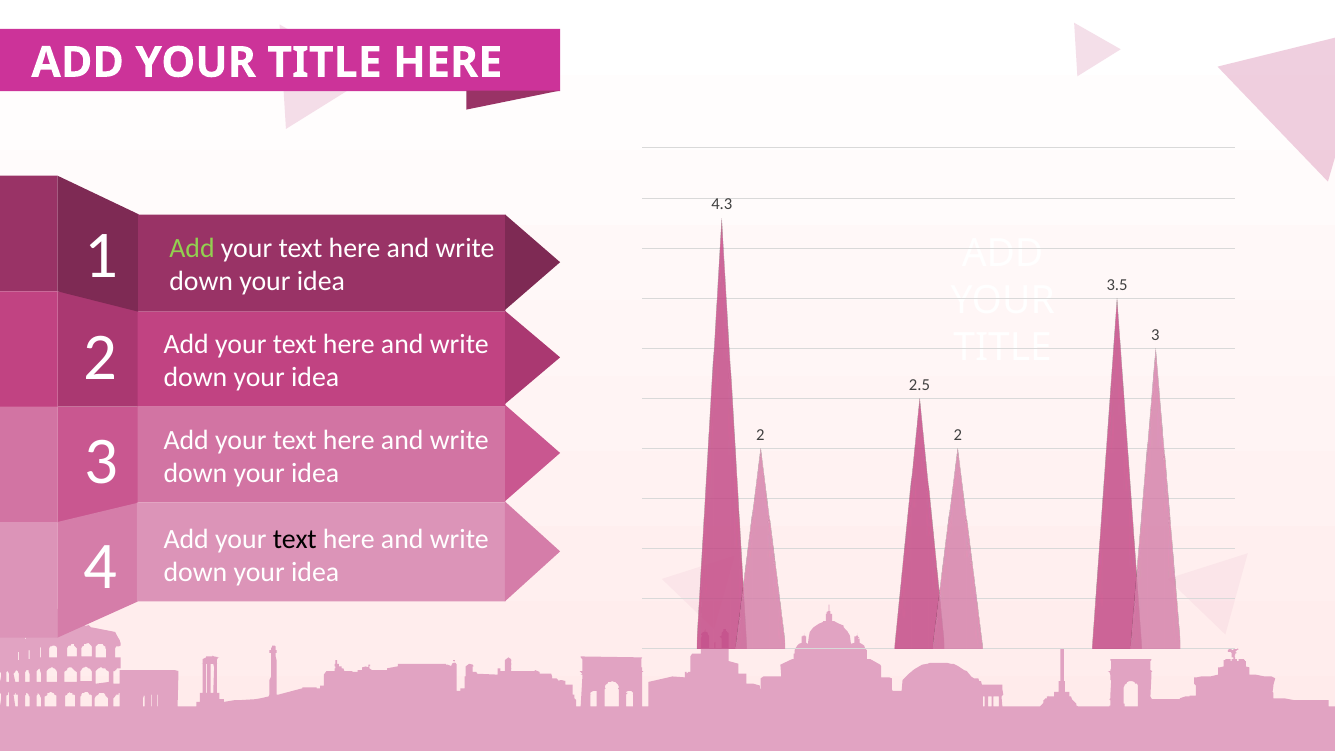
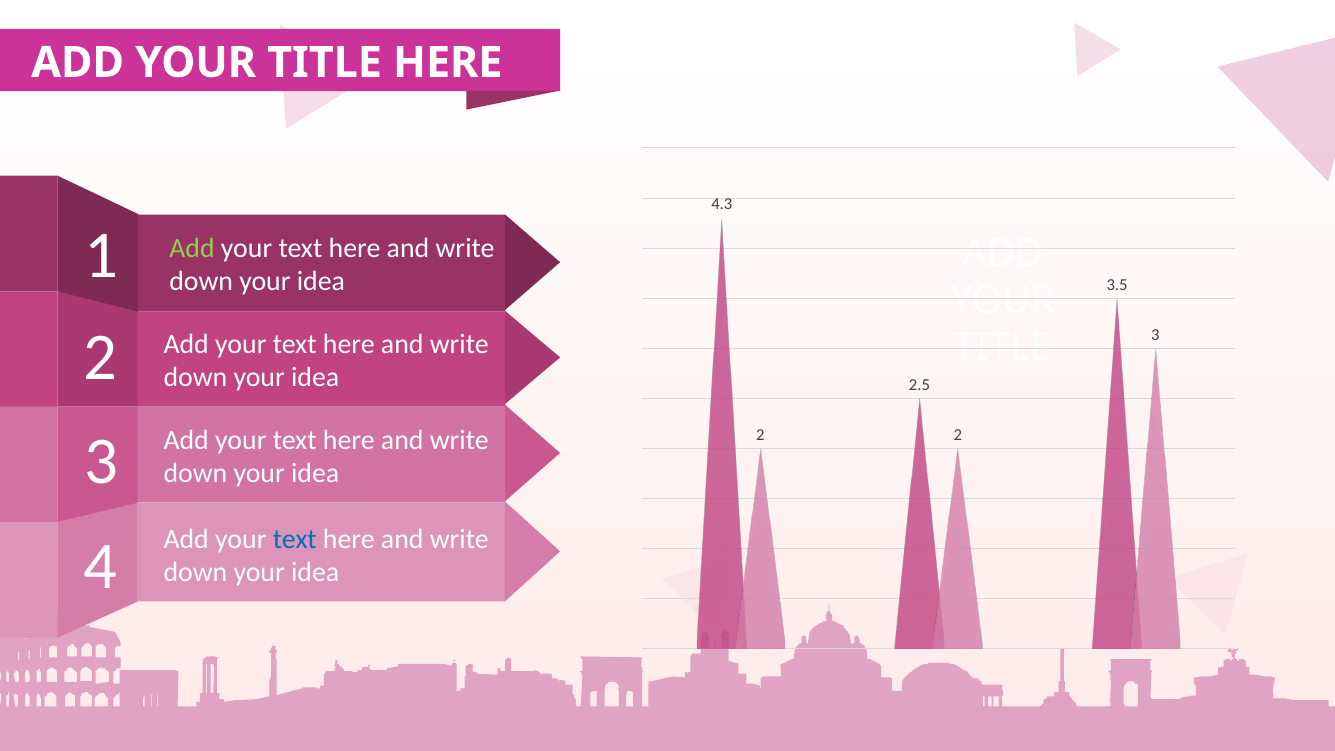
text at (295, 539) colour: black -> blue
